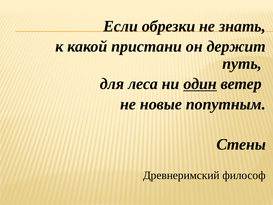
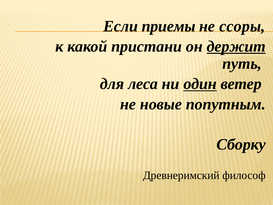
обрезки: обрезки -> приемы
знать: знать -> ссоры
держит underline: none -> present
Стены: Стены -> Сборку
